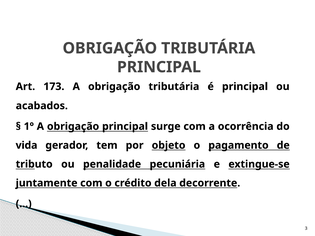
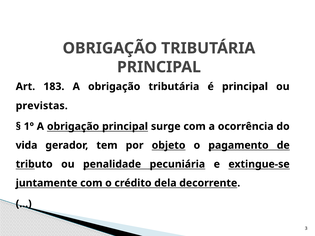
173: 173 -> 183
acabados: acabados -> previstas
